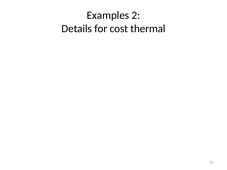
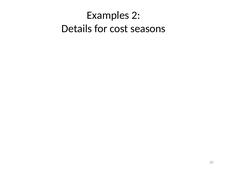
thermal: thermal -> seasons
